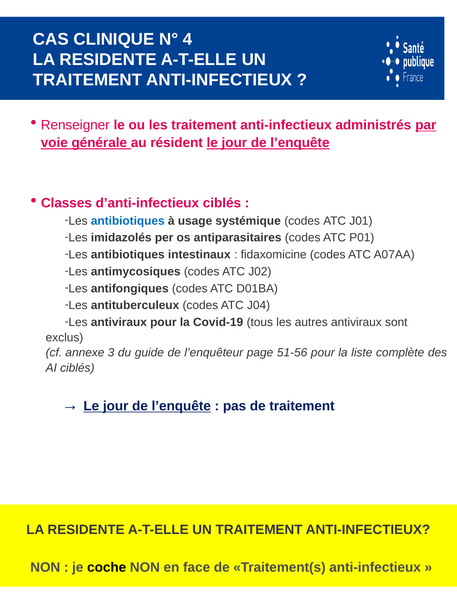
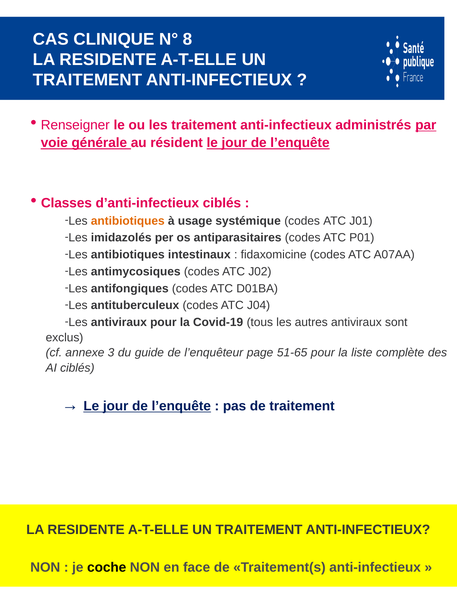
4: 4 -> 8
antibiotiques at (128, 221) colour: blue -> orange
51-56: 51-56 -> 51-65
